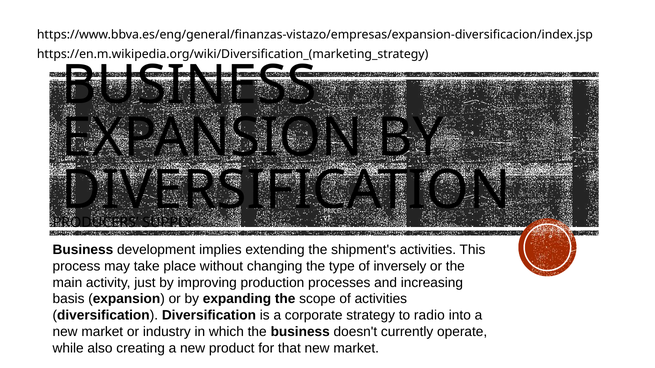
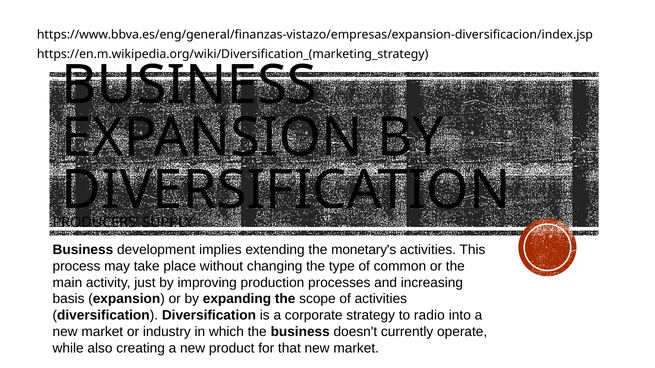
shipment's: shipment's -> monetary's
inversely: inversely -> common
